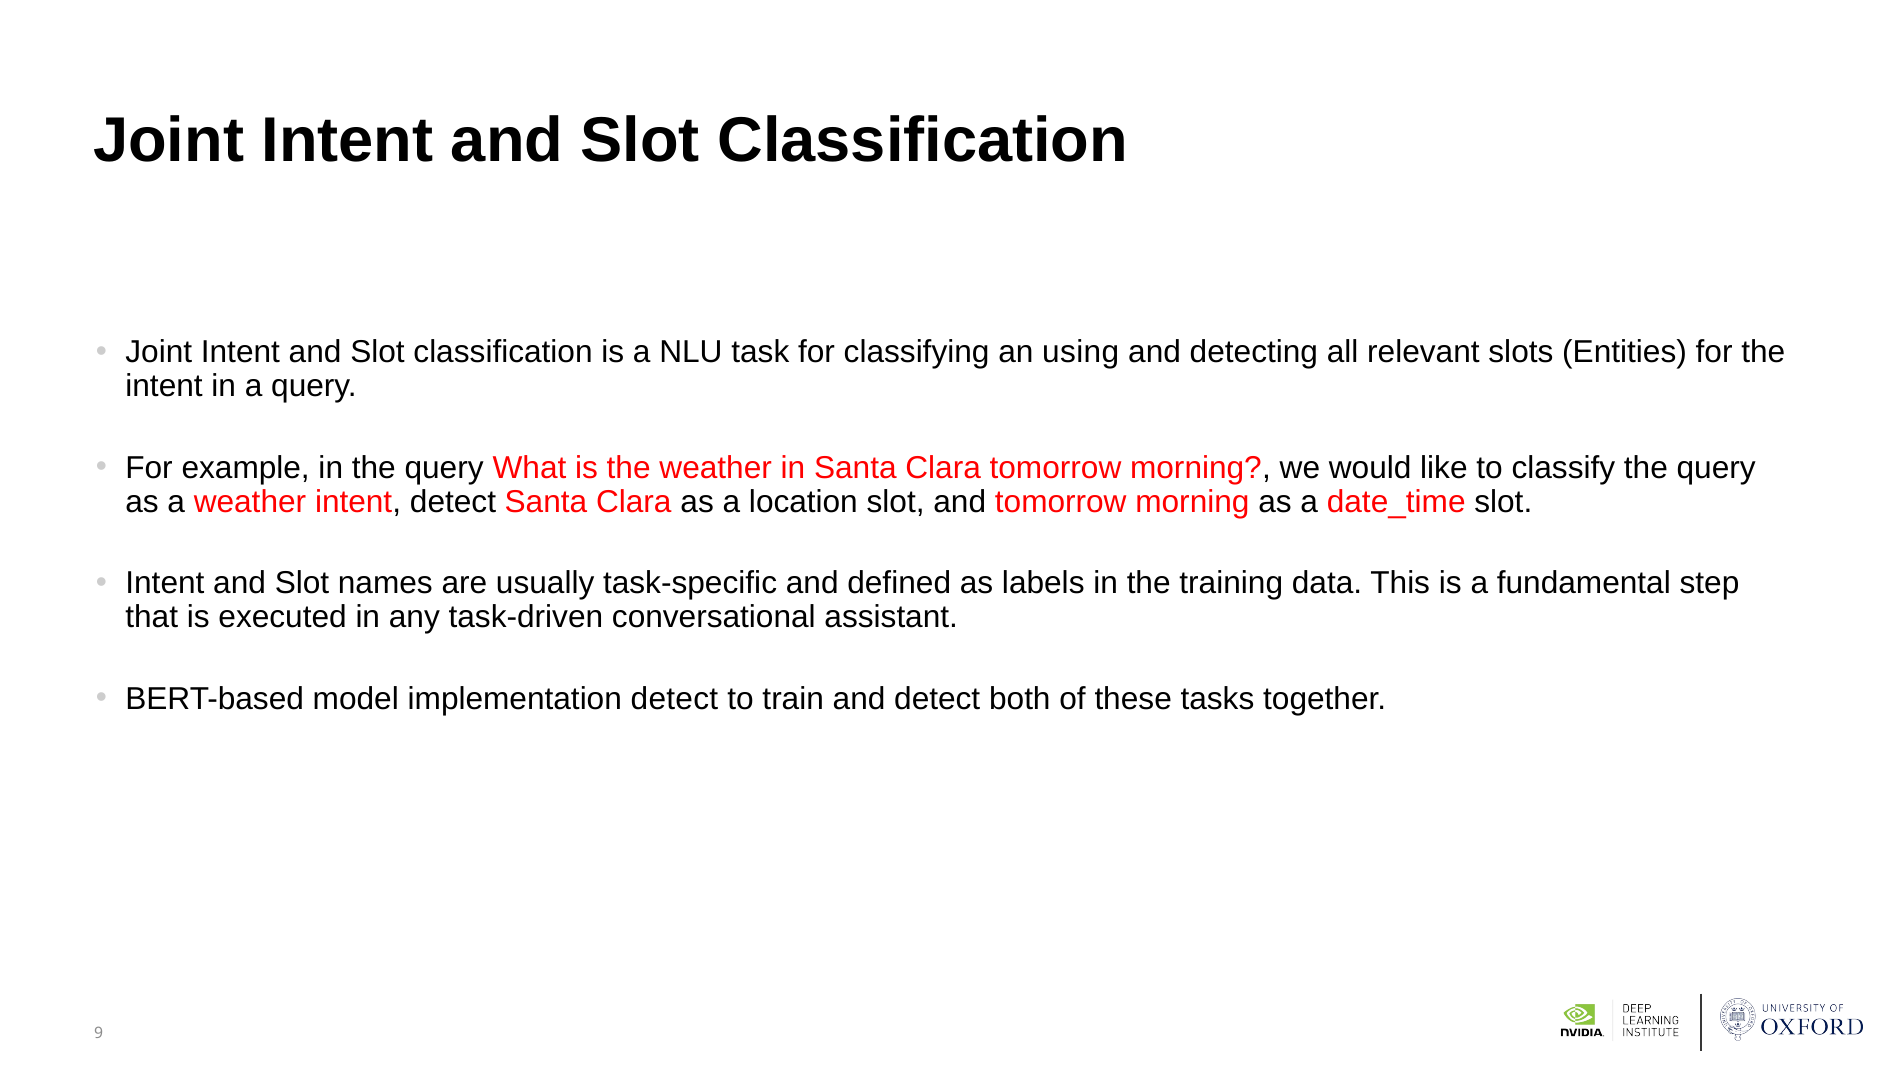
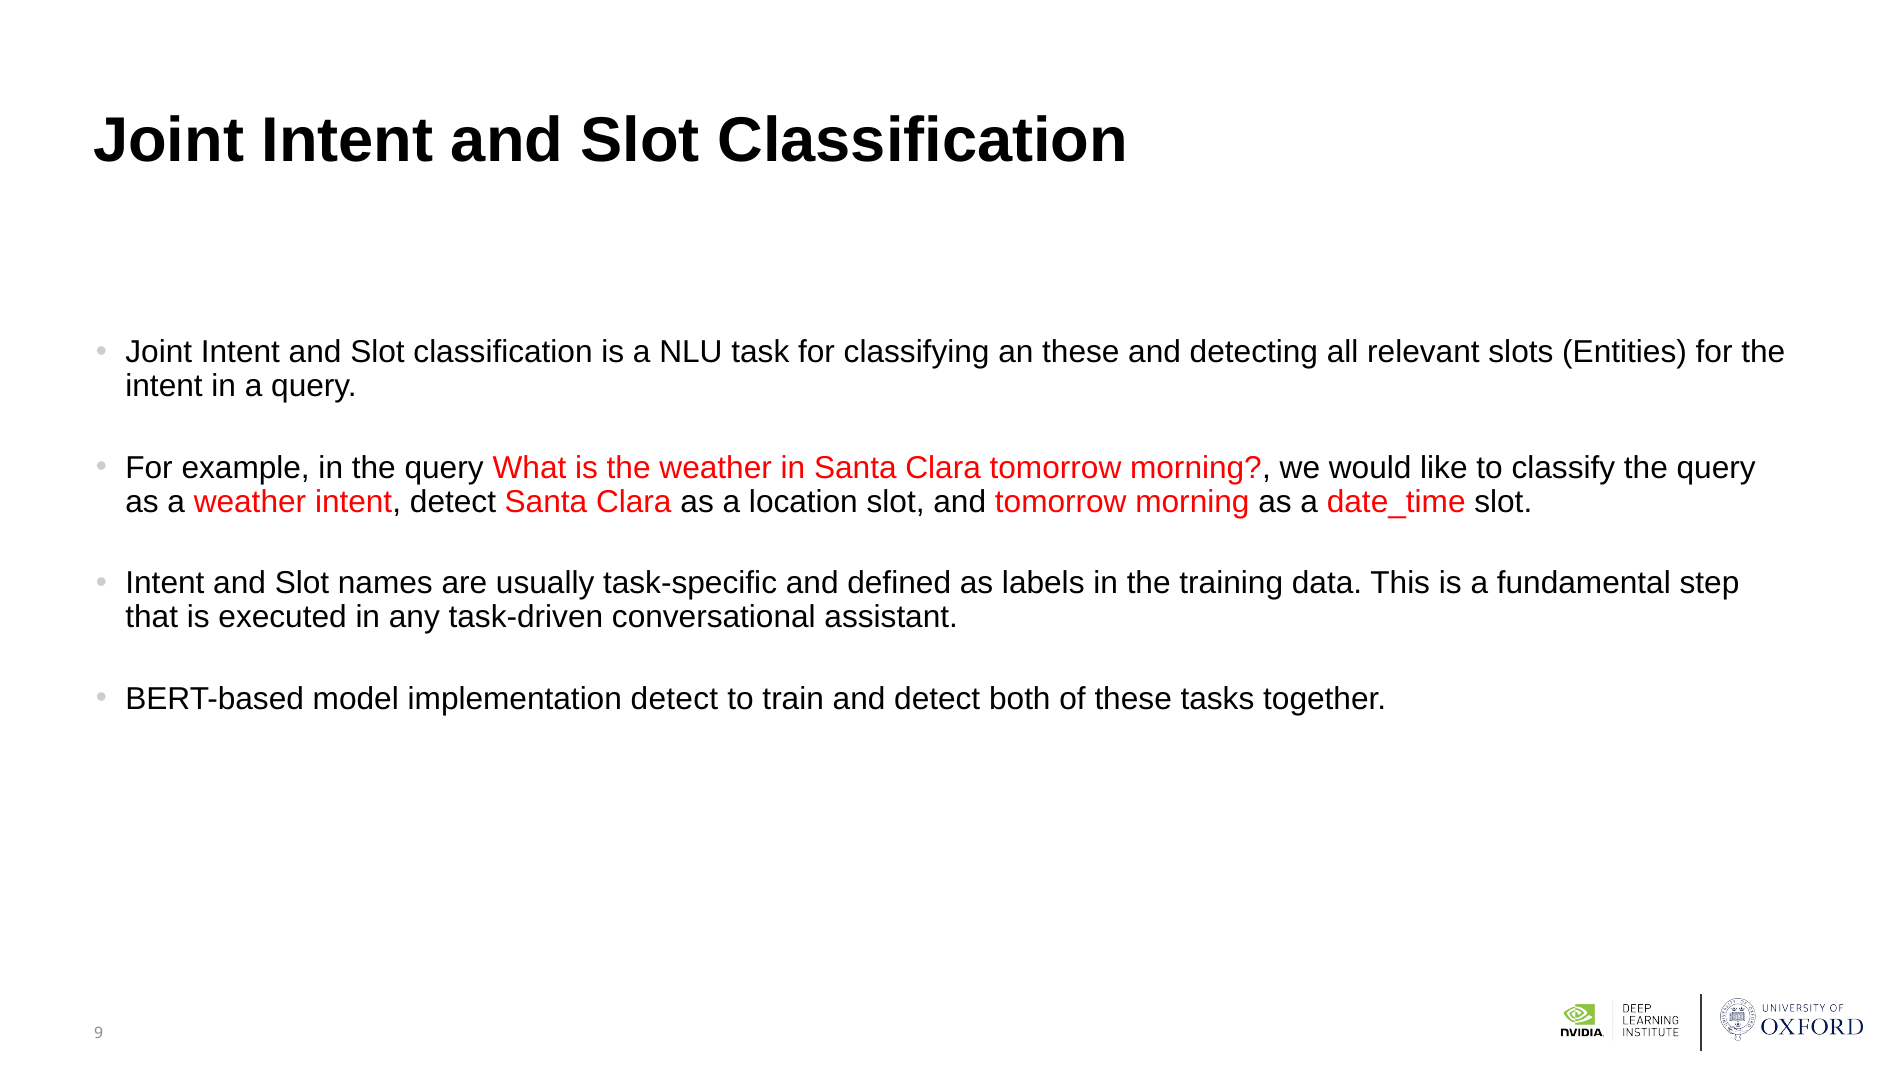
an using: using -> these
